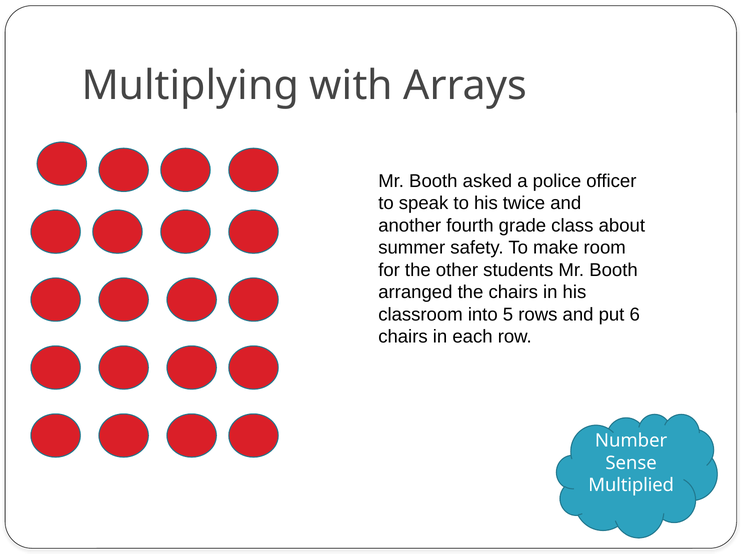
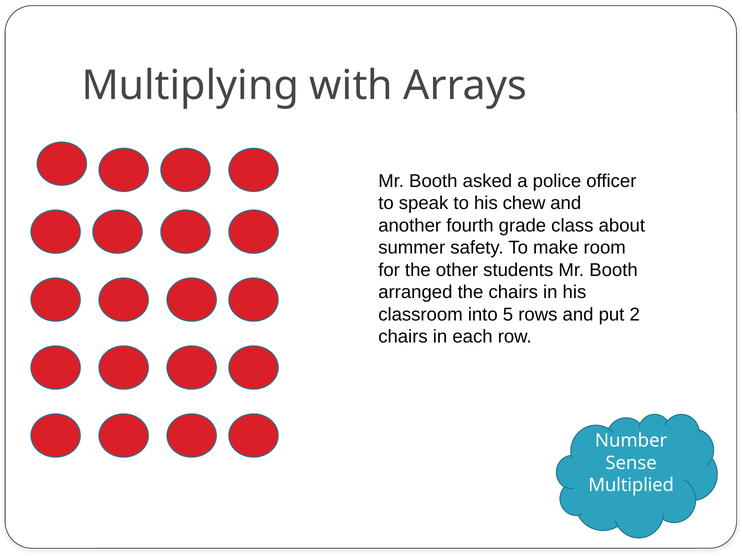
twice: twice -> chew
6: 6 -> 2
